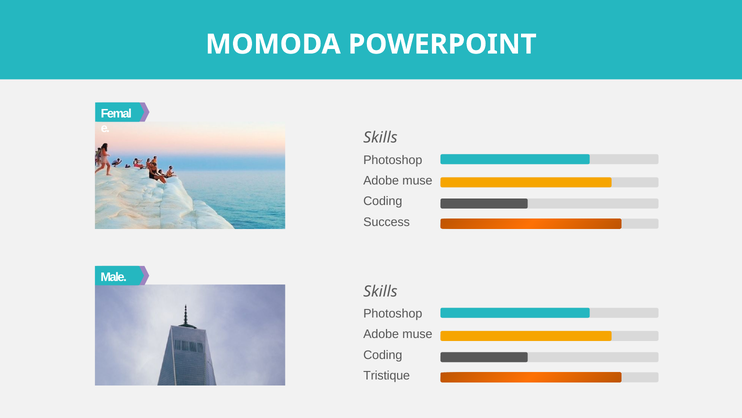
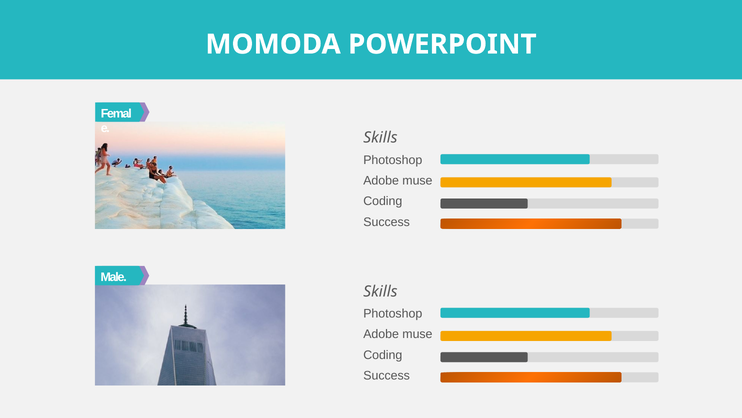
Tristique at (387, 375): Tristique -> Success
